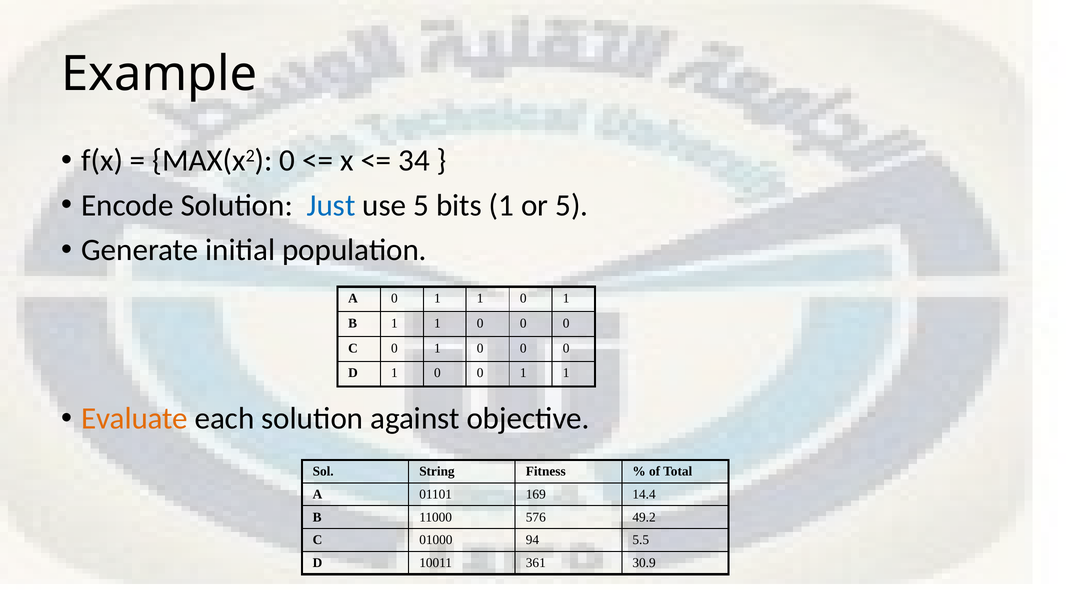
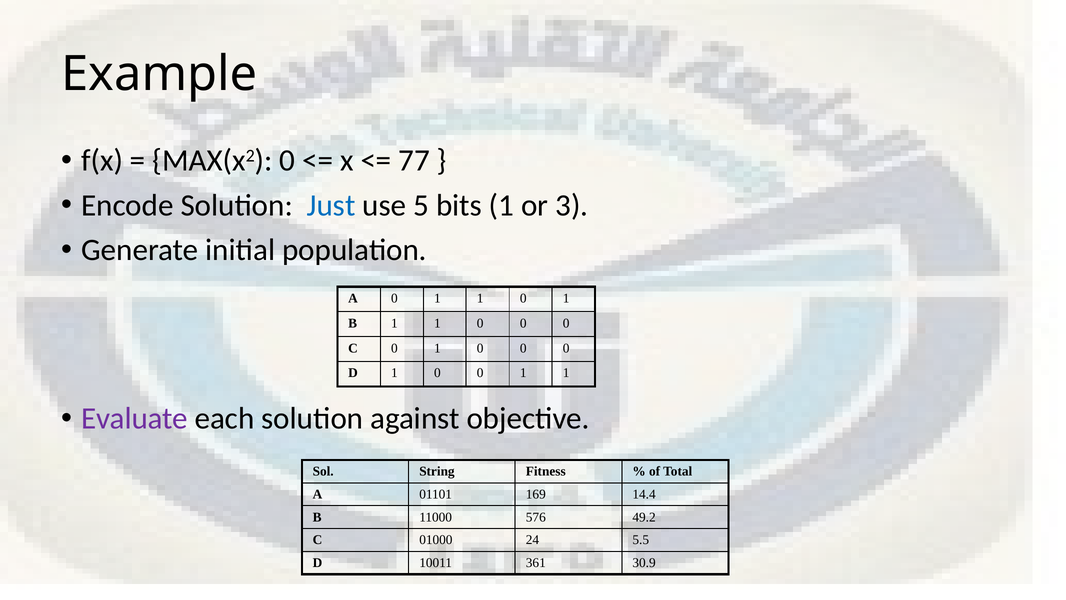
34: 34 -> 77
or 5: 5 -> 3
Evaluate colour: orange -> purple
94: 94 -> 24
